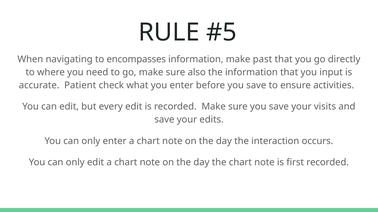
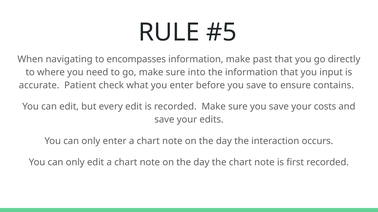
also: also -> into
activities: activities -> contains
visits: visits -> costs
